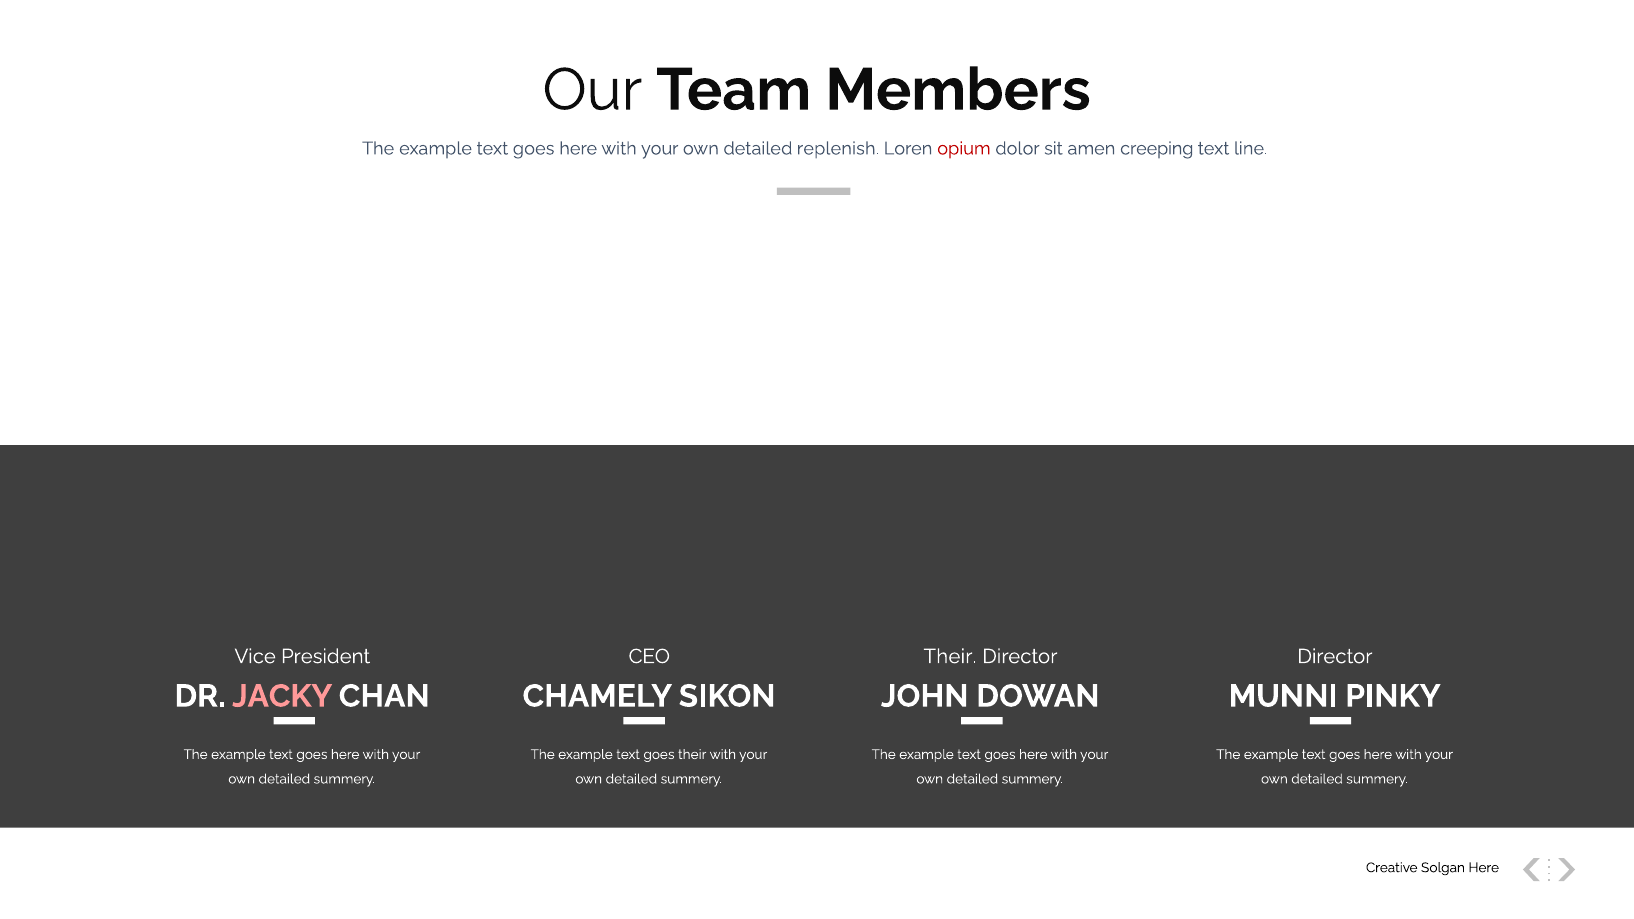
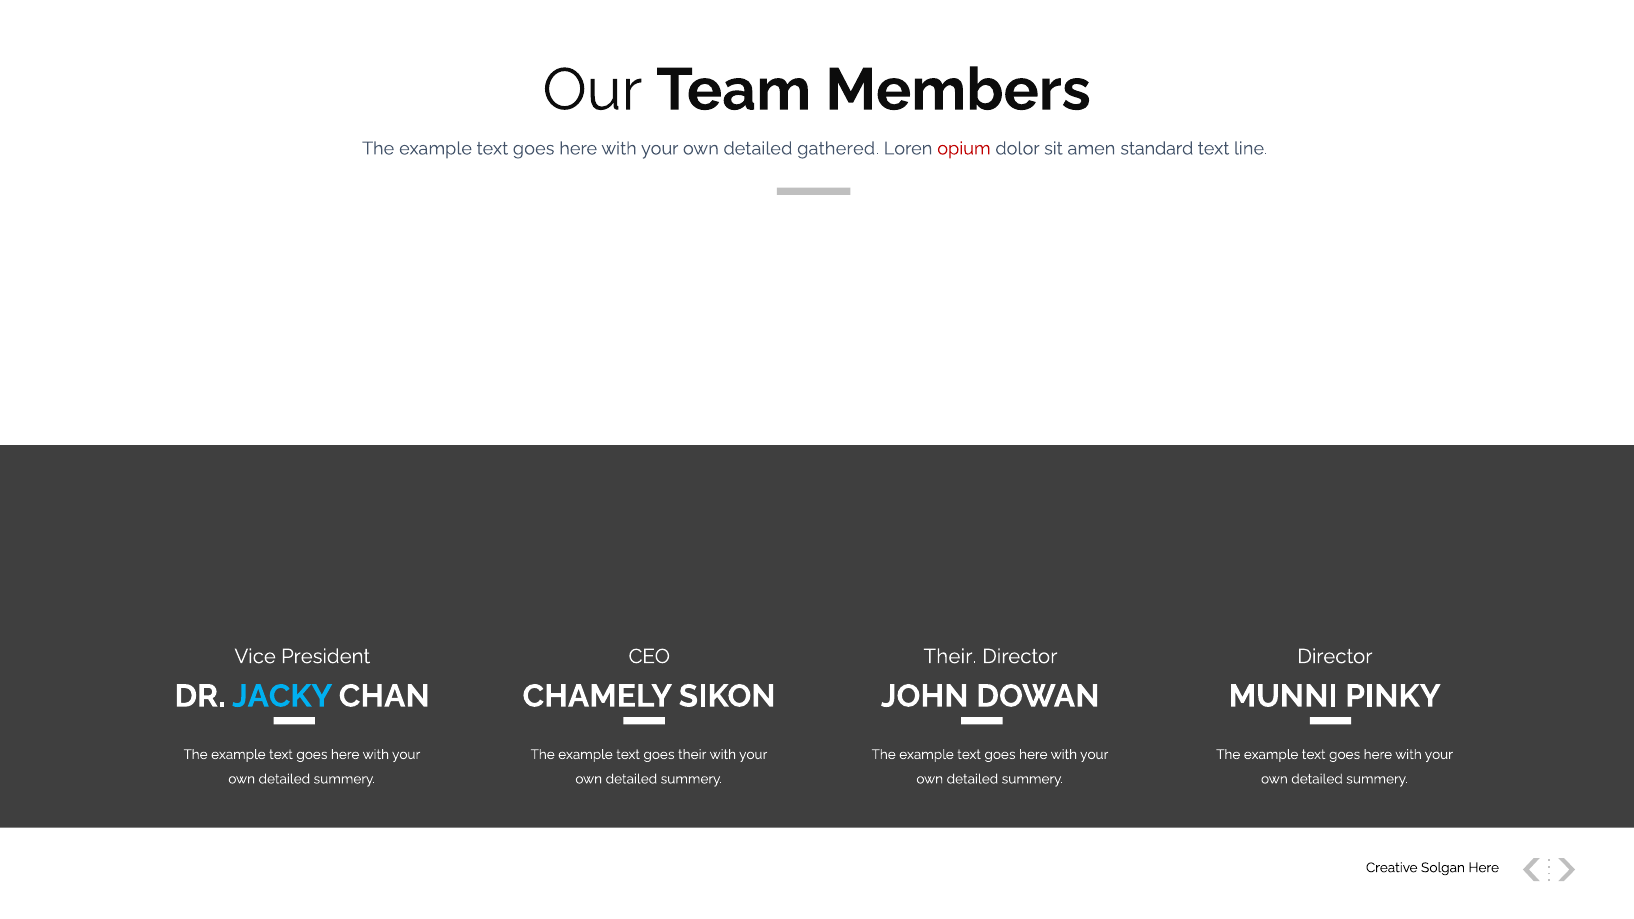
replenish: replenish -> gathered
creeping: creeping -> standard
JACKY colour: pink -> light blue
